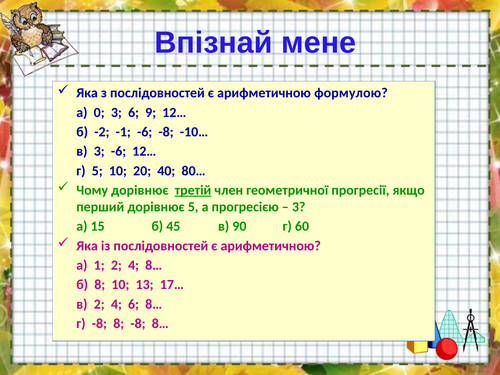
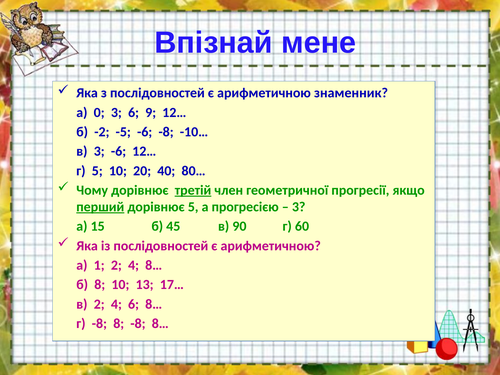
формулою: формулою -> знаменник
-1: -1 -> -5
перший underline: none -> present
